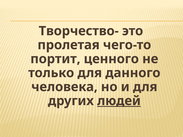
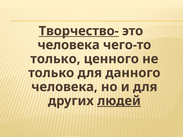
Творчество- underline: none -> present
пролетая at (69, 45): пролетая -> человека
портит at (55, 59): портит -> только
